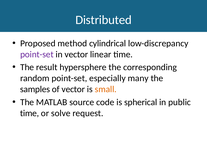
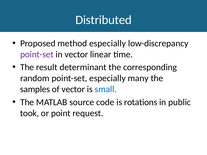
method cylindrical: cylindrical -> especially
hypersphere: hypersphere -> determinant
small colour: orange -> blue
spherical: spherical -> rotations
time at (30, 113): time -> took
solve: solve -> point
